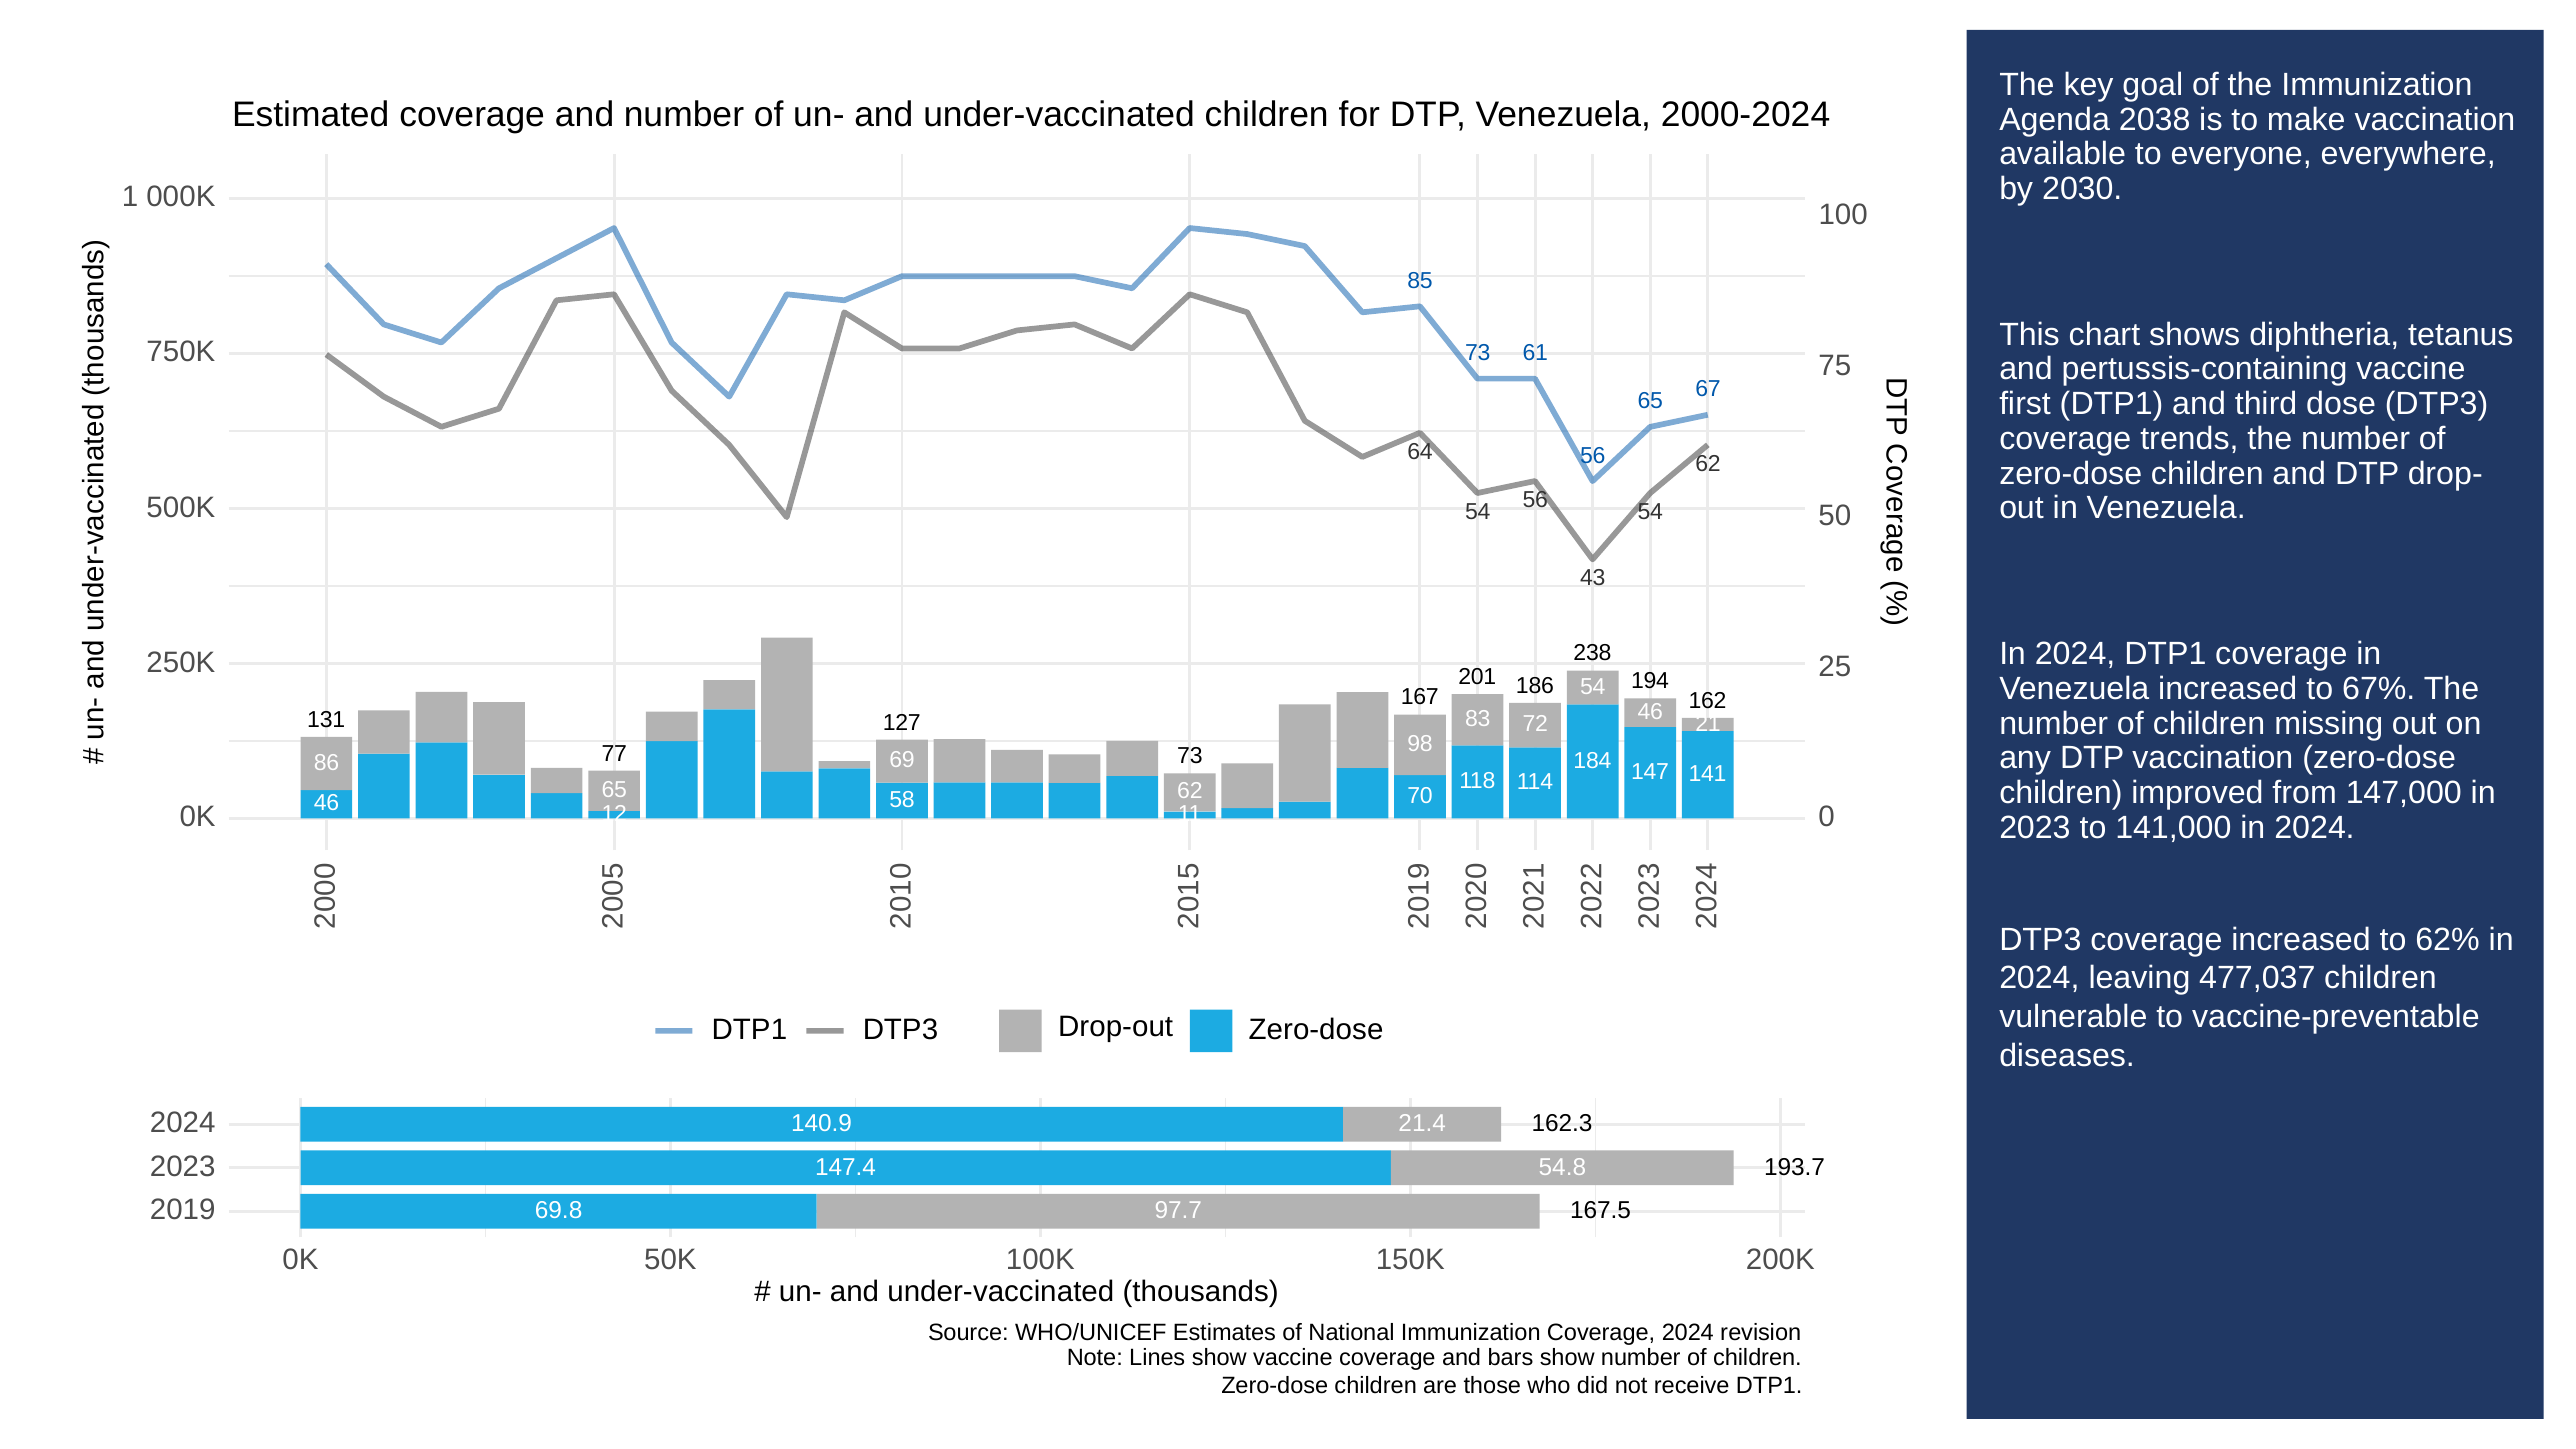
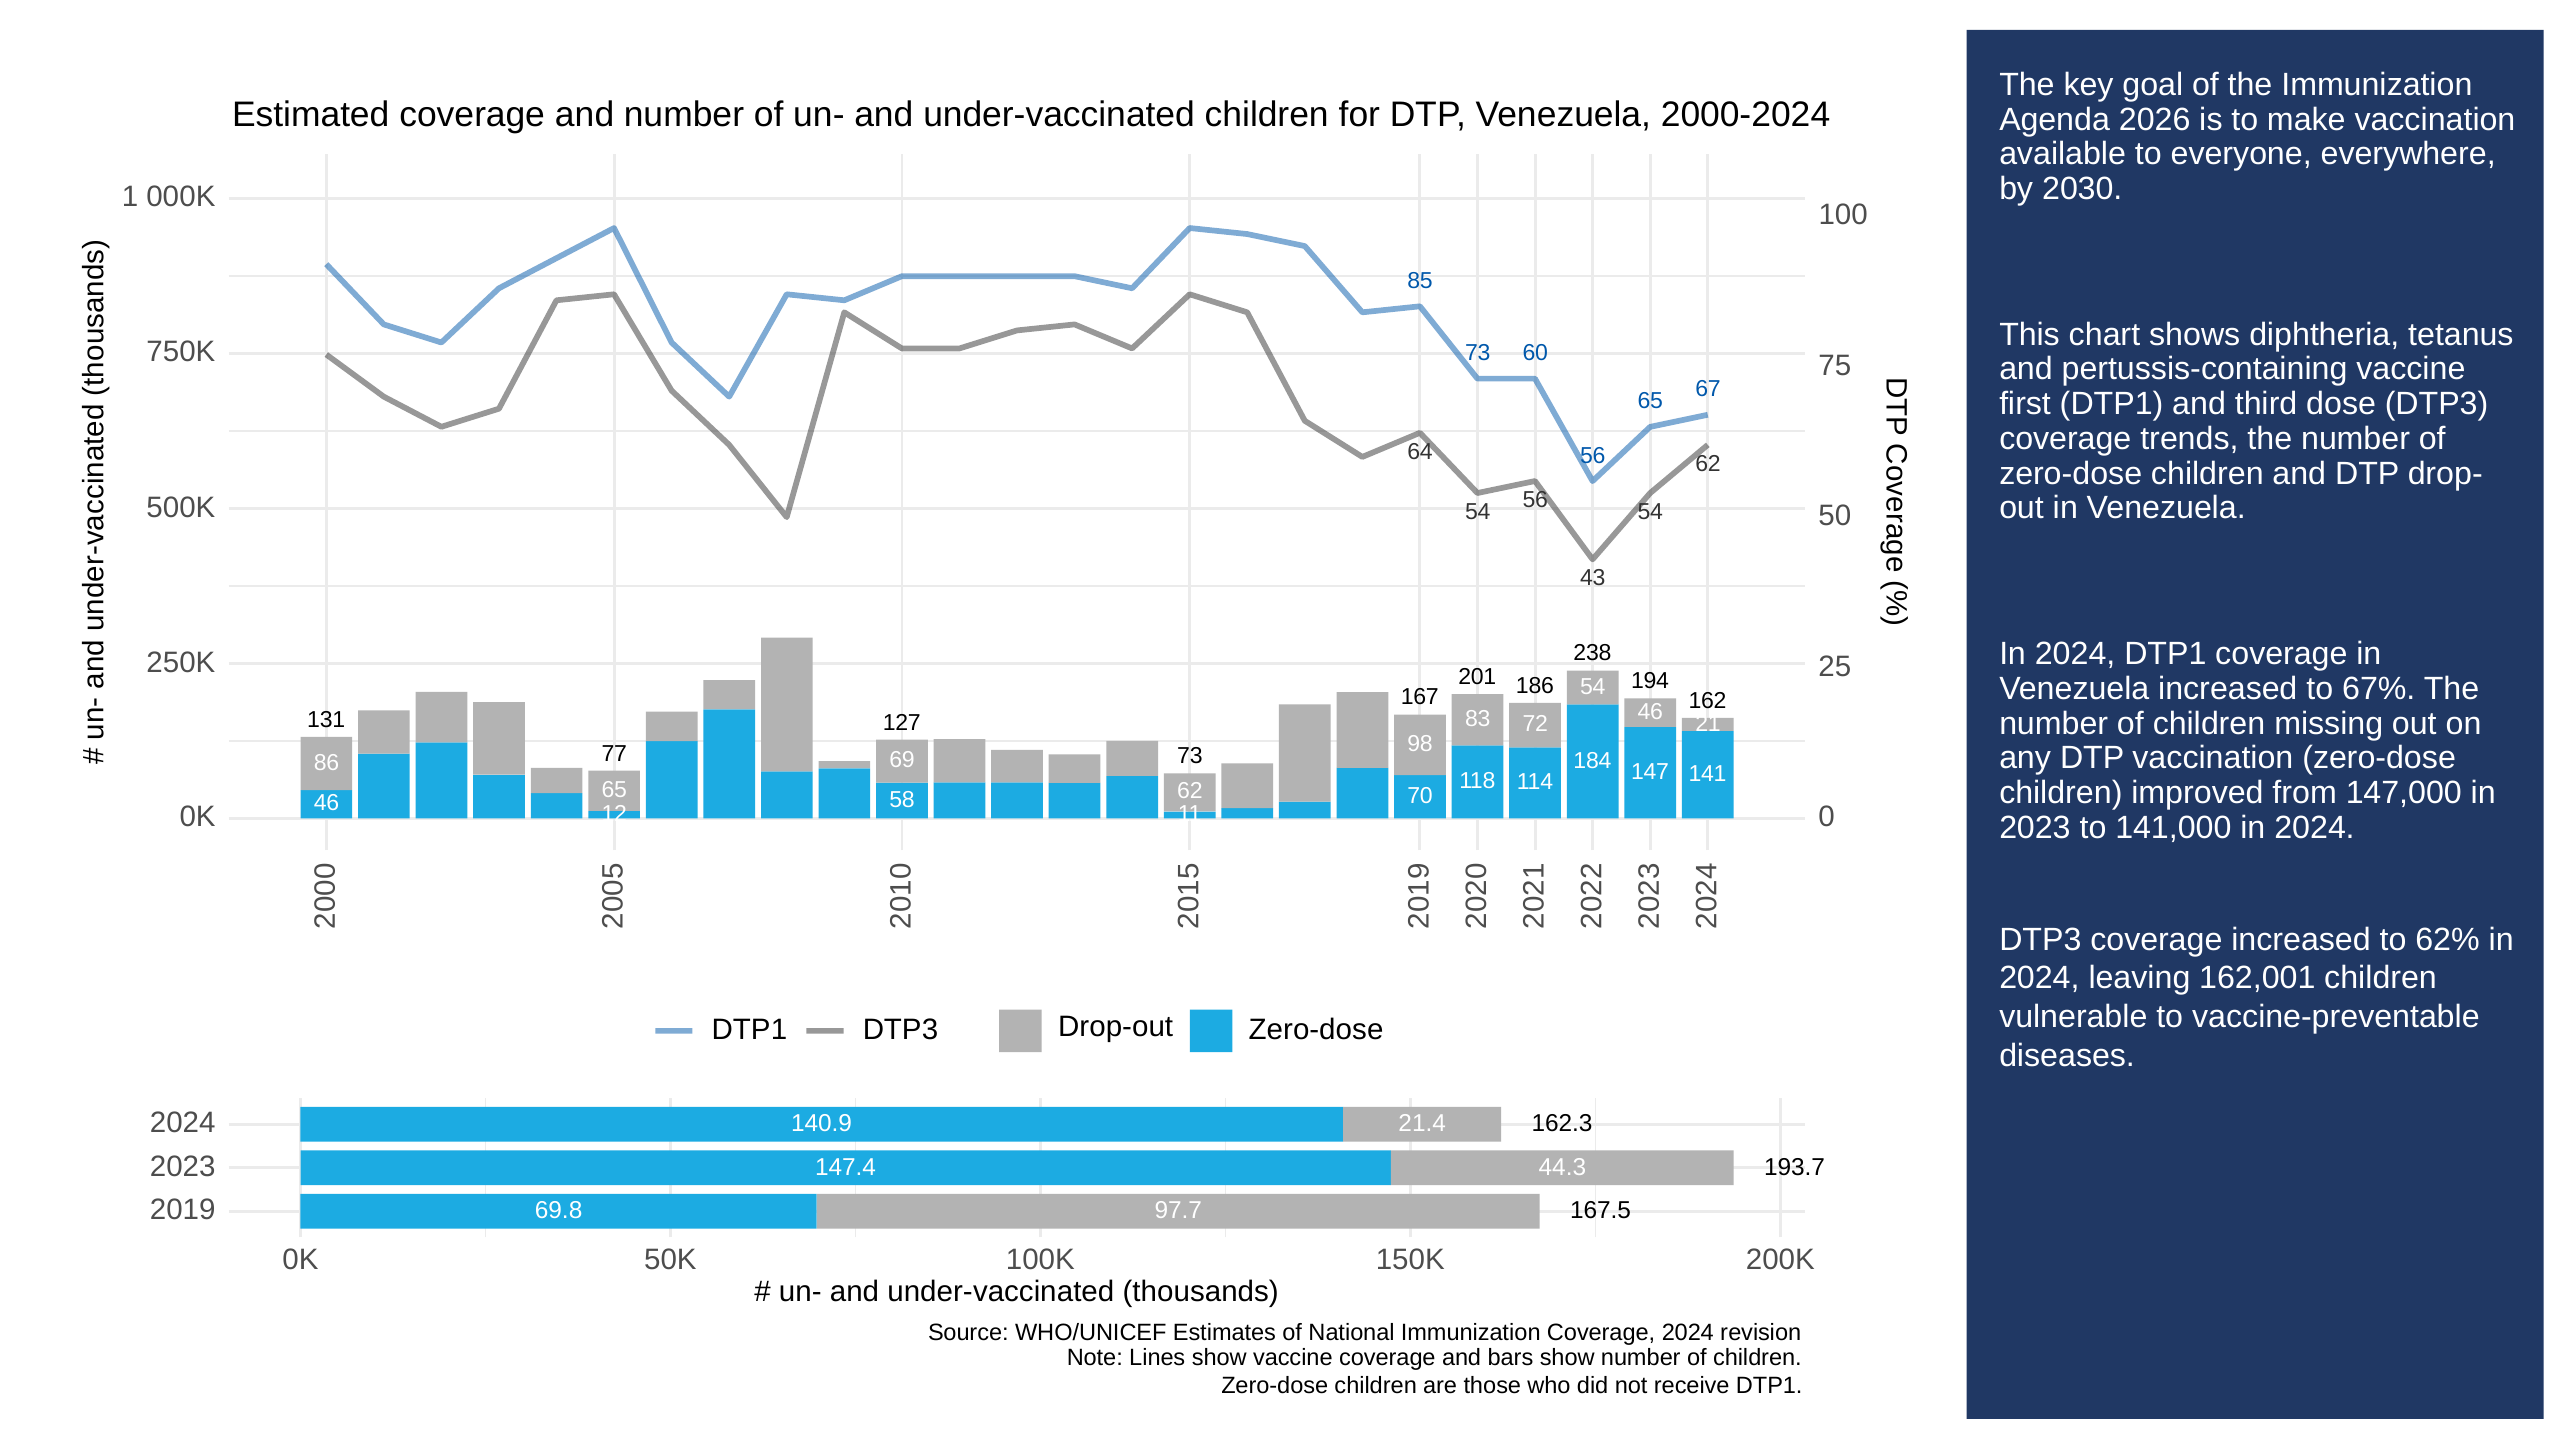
2038: 2038 -> 2026
61: 61 -> 60
477,037: 477,037 -> 162,001
54.8: 54.8 -> 44.3
